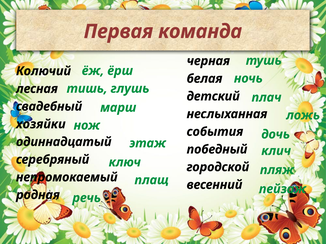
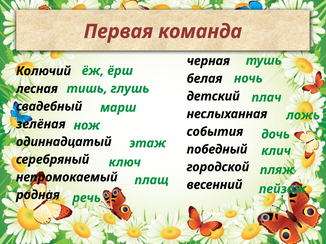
хозяйки: хозяйки -> зелёная
